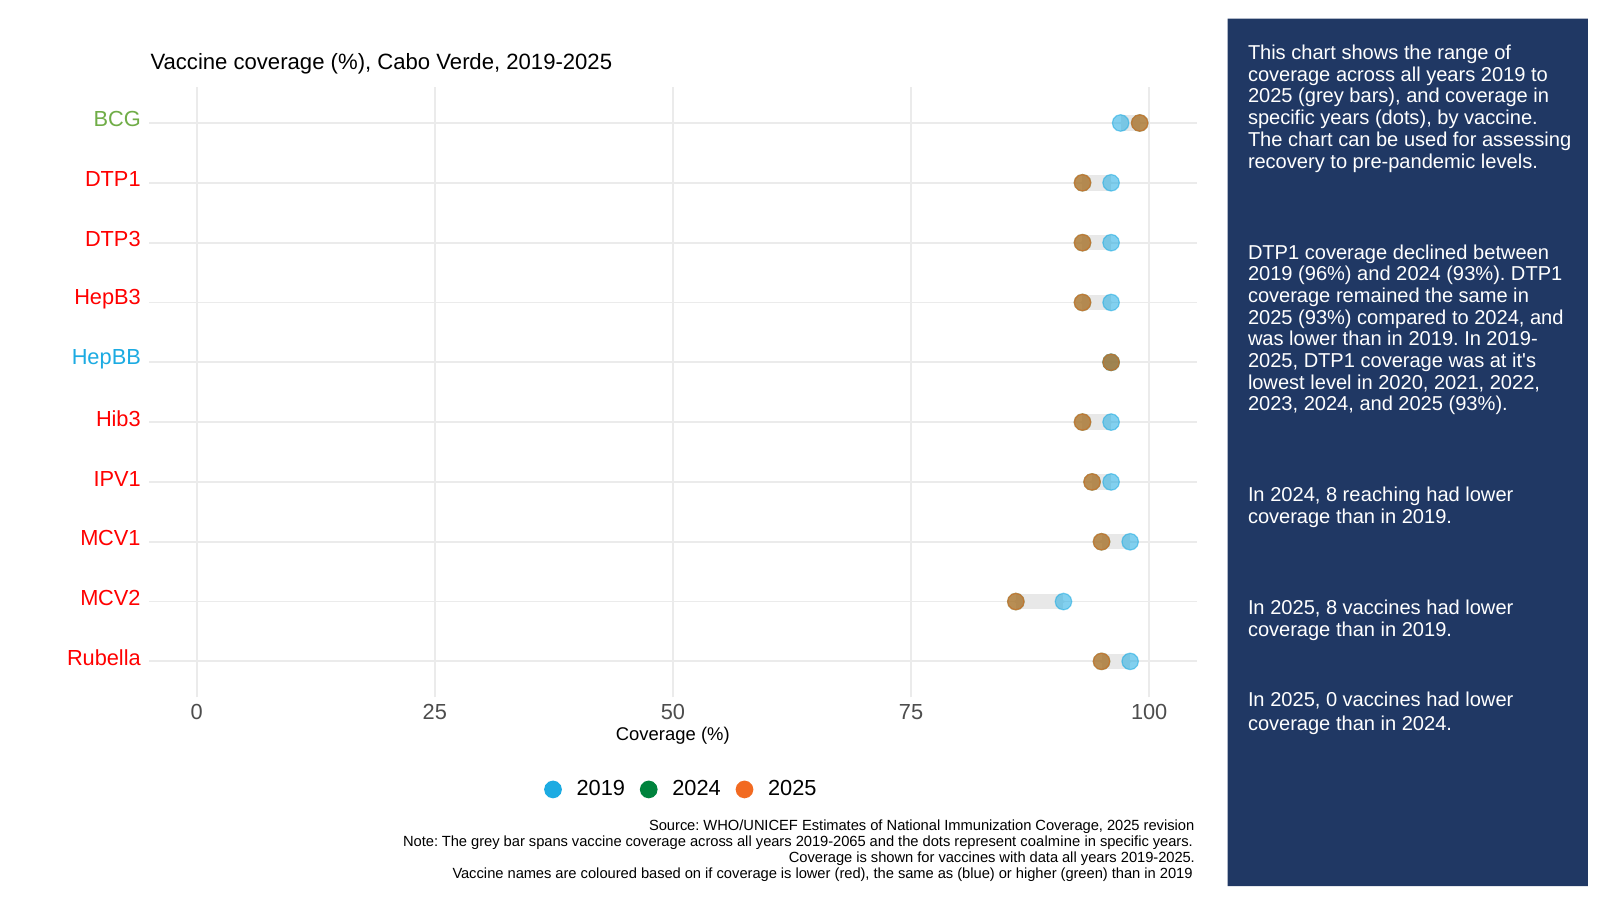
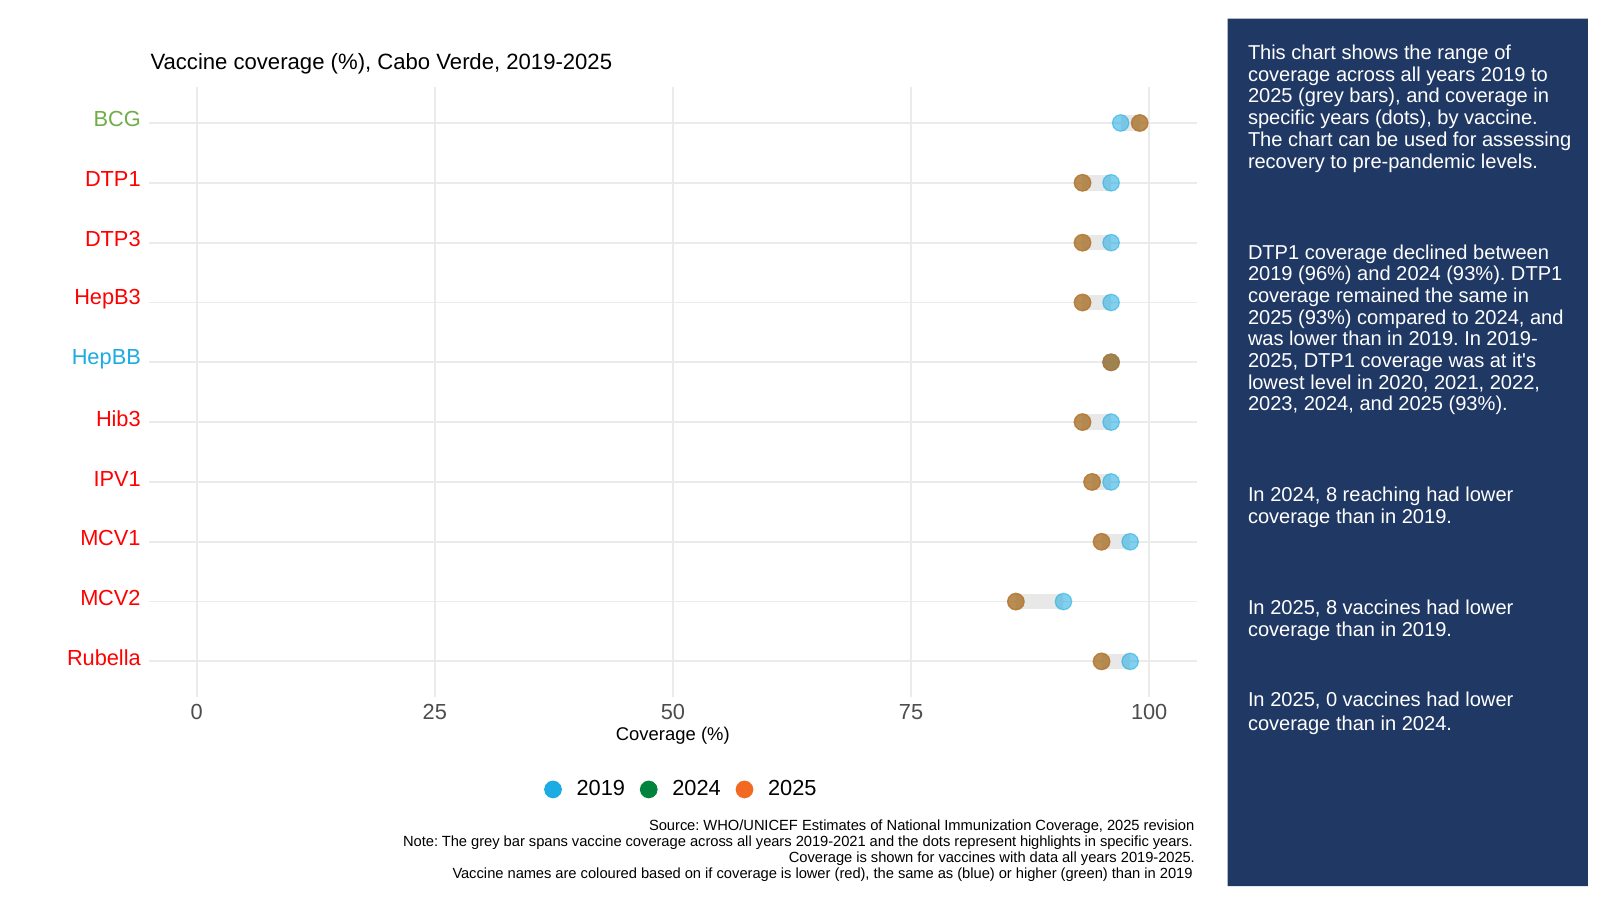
2019-2065: 2019-2065 -> 2019-2021
coalmine: coalmine -> highlights
